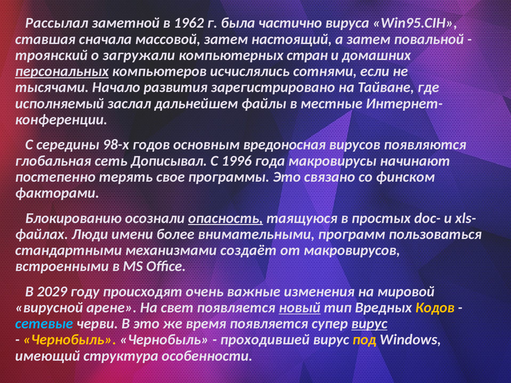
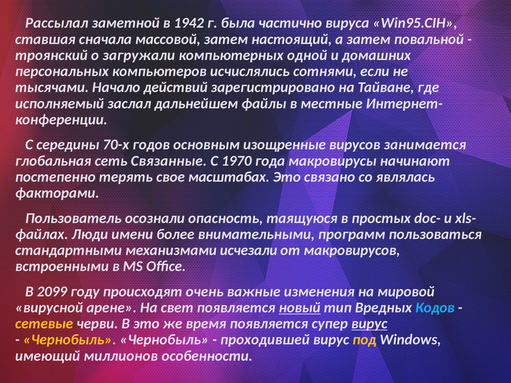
1962: 1962 -> 1942
стран: стран -> одной
персональных underline: present -> none
развития: развития -> действий
98-х: 98-х -> 70-х
вредоносная: вредоносная -> изощренные
появляются: появляются -> занимается
Дописывал: Дописывал -> Связанные
1996: 1996 -> 1970
программы: программы -> масштабах
финском: финском -> являлась
Блокированию: Блокированию -> Пользователь
опасность underline: present -> none
создаёт: создаёт -> исчезали
2029: 2029 -> 2099
Кодов colour: yellow -> light blue
сетевые colour: light blue -> yellow
структура: структура -> миллионов
